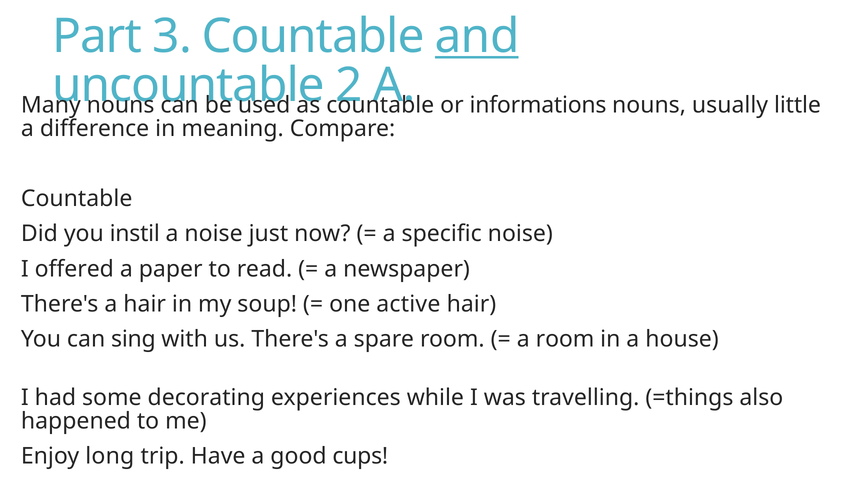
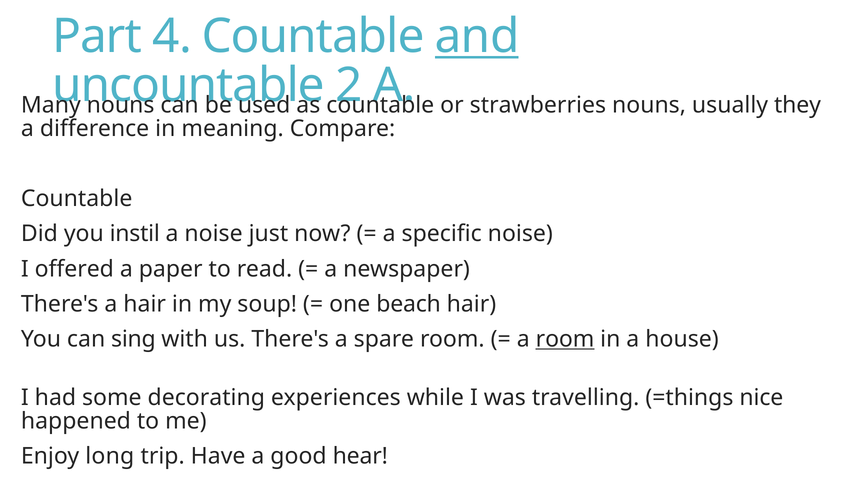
3: 3 -> 4
informations: informations -> strawberries
little: little -> they
active: active -> beach
room at (565, 339) underline: none -> present
also: also -> nice
cups: cups -> hear
